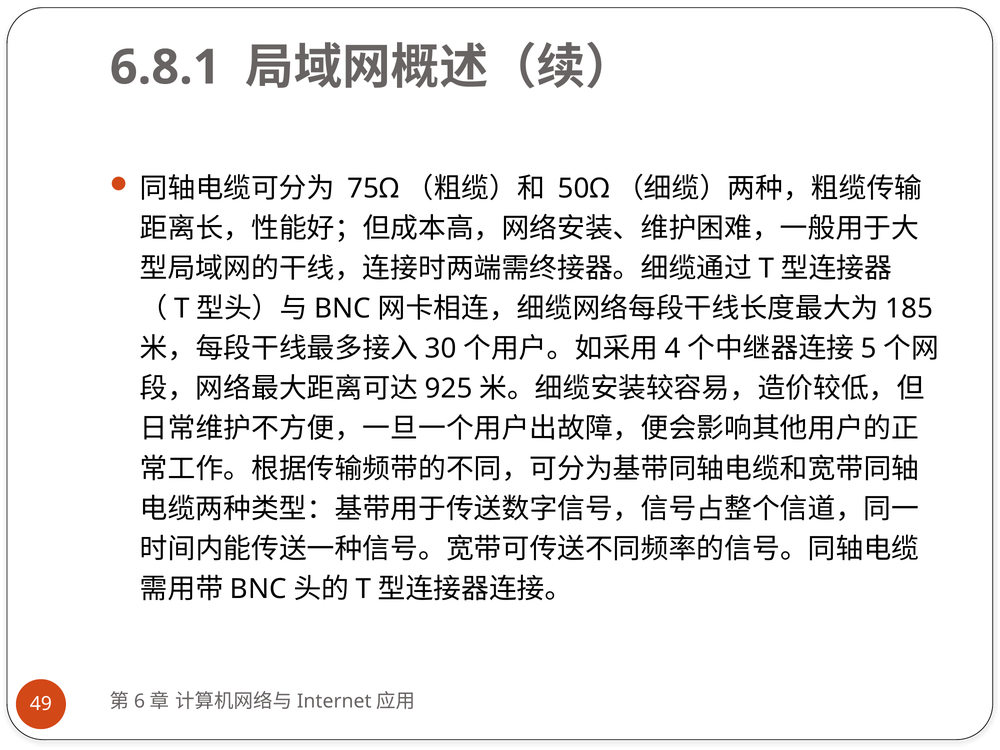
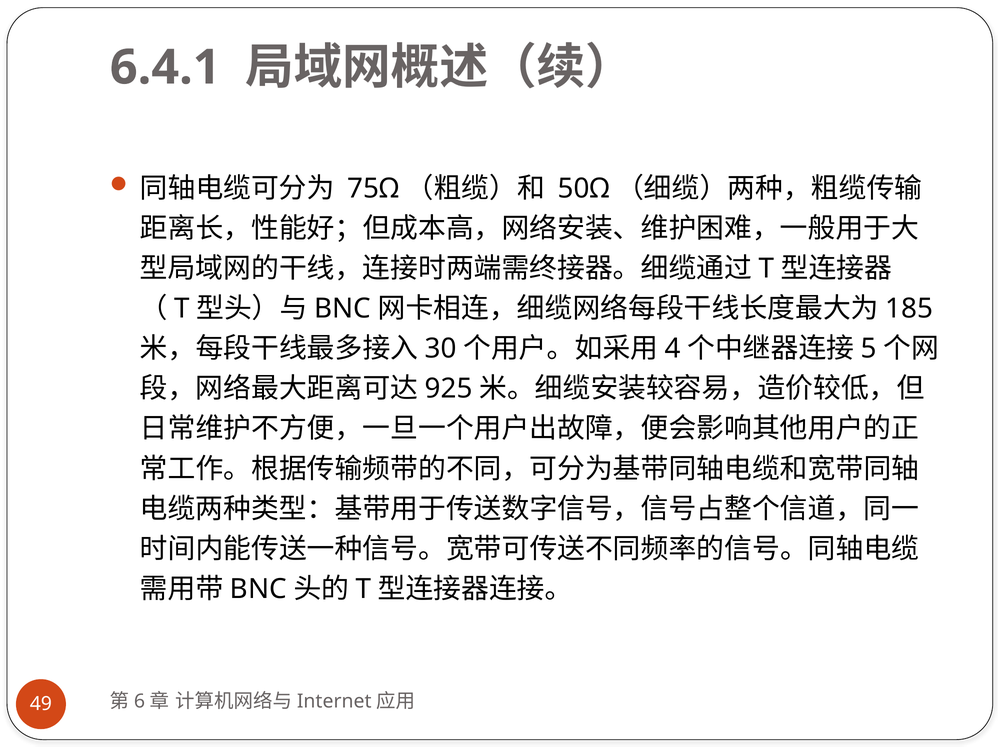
6.8.1: 6.8.1 -> 6.4.1
